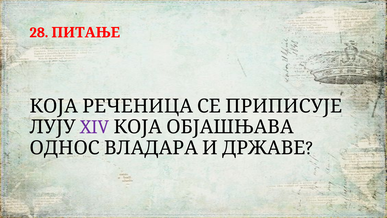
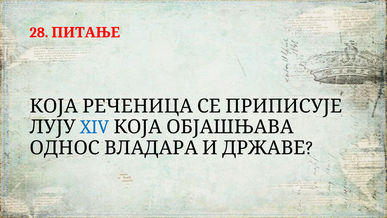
XIV colour: purple -> blue
